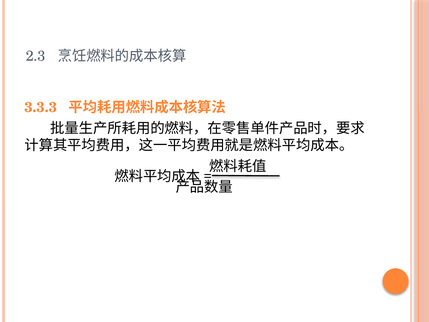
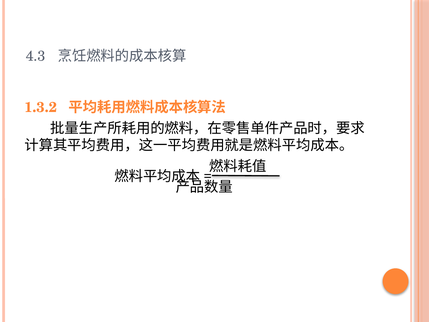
2.3: 2.3 -> 4.3
3.3.3: 3.3.3 -> 1.3.2
